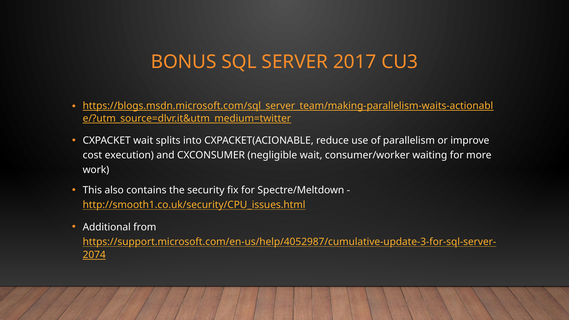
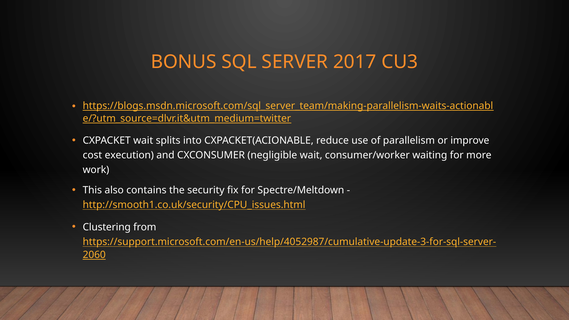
Additional: Additional -> Clustering
2074: 2074 -> 2060
